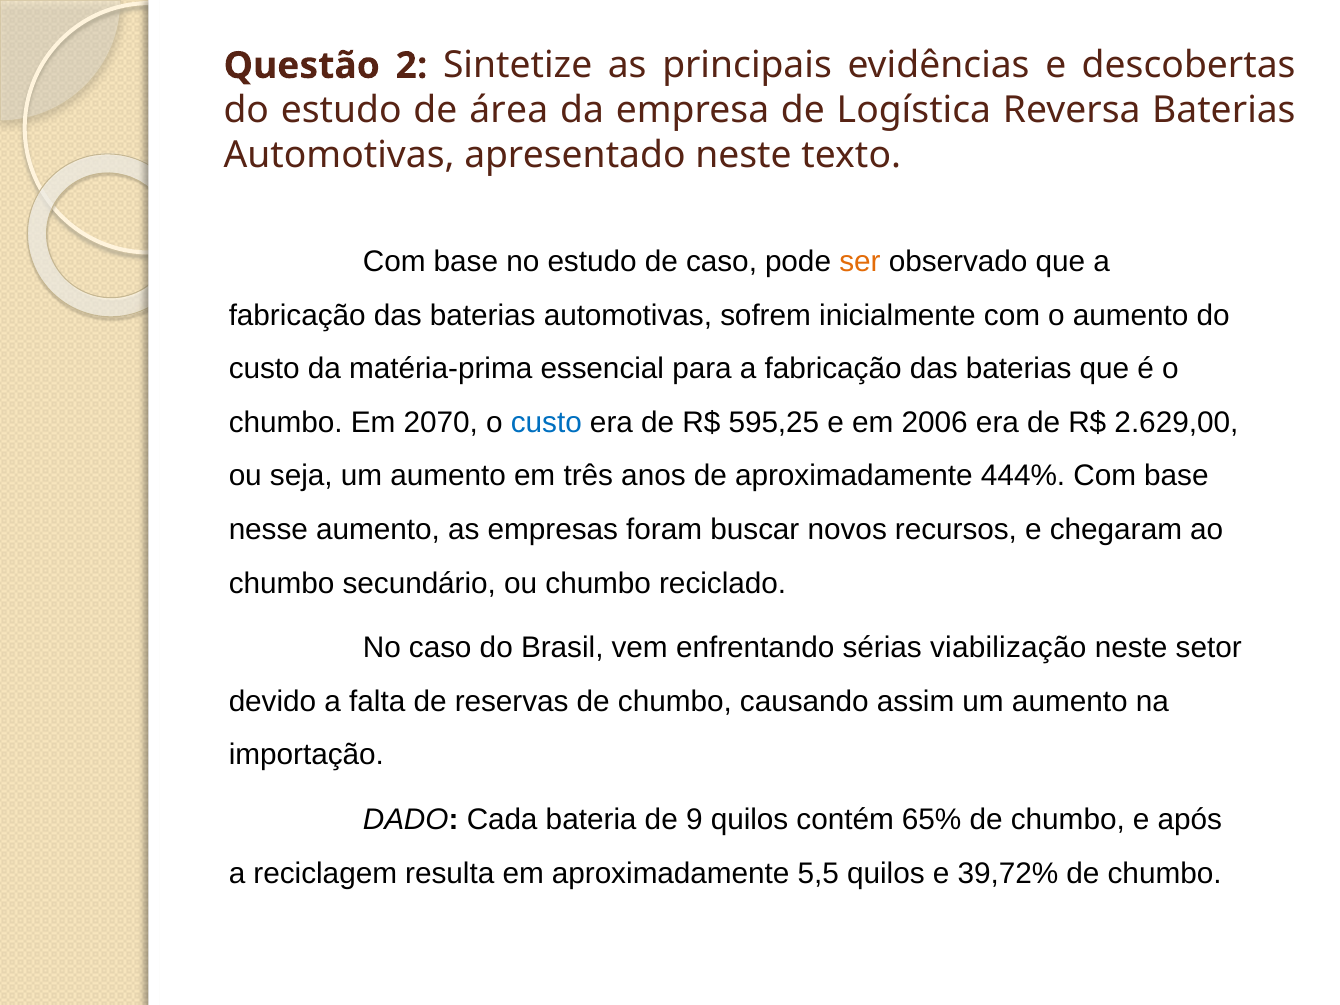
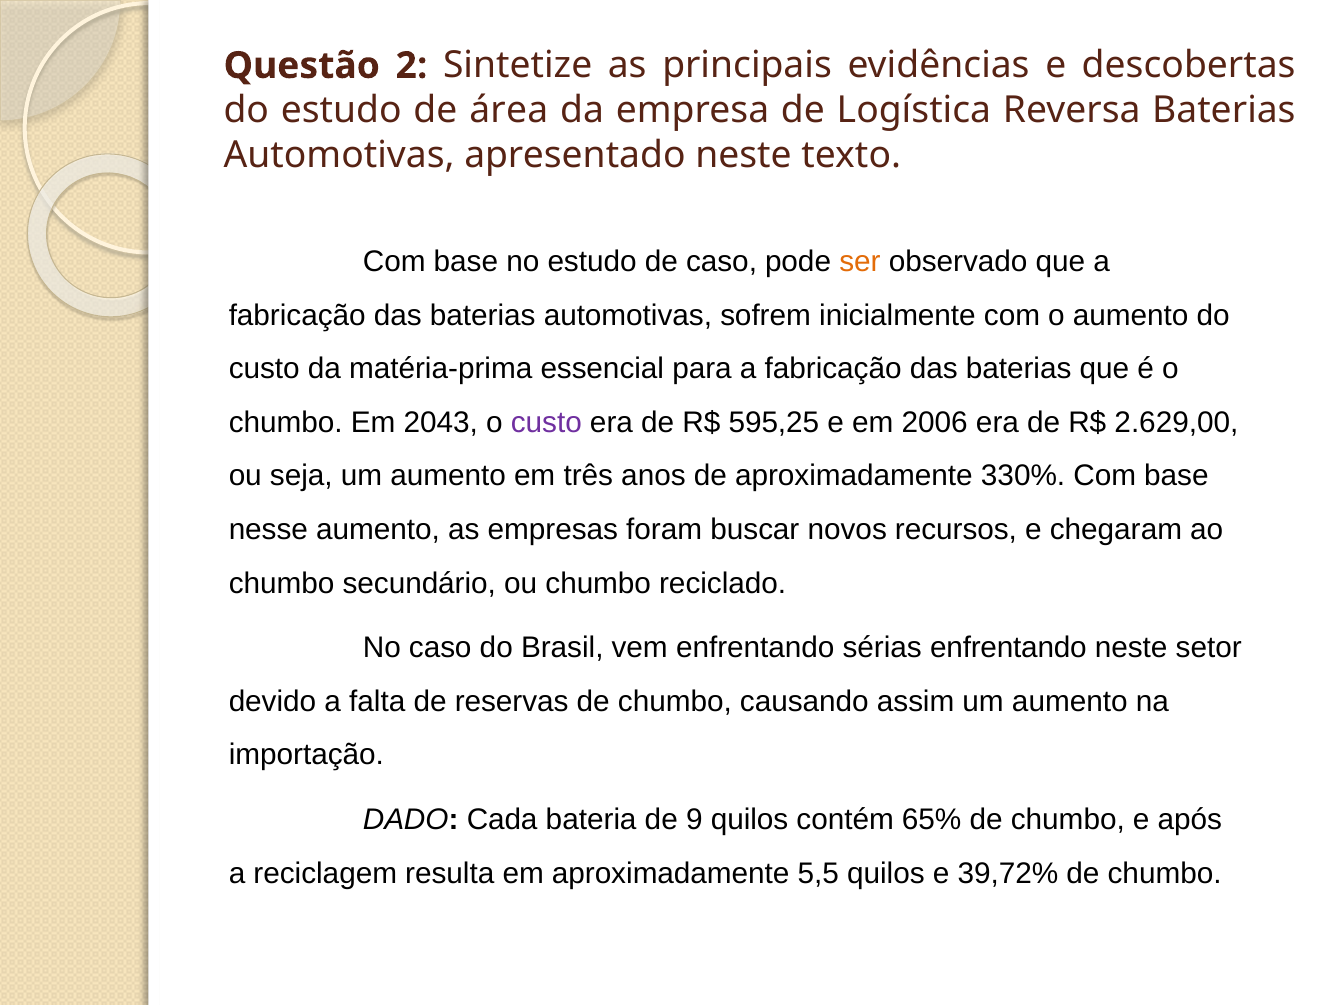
2070: 2070 -> 2043
custo at (546, 423) colour: blue -> purple
444%: 444% -> 330%
sérias viabilização: viabilização -> enfrentando
